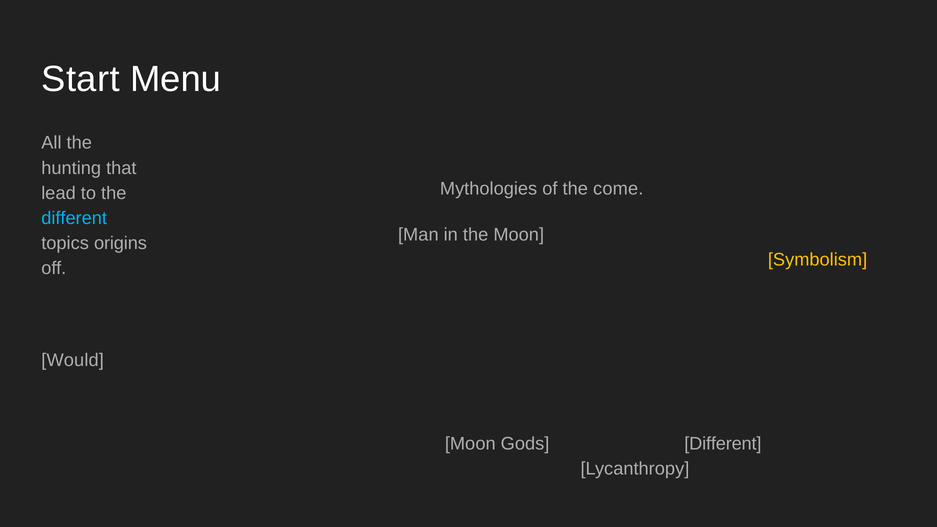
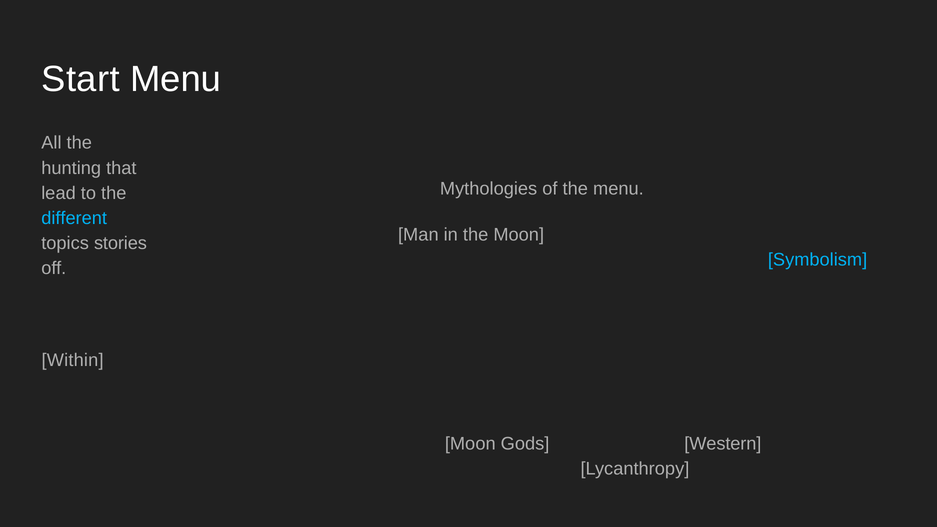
the come: come -> menu
origins: origins -> stories
Symbolism colour: yellow -> light blue
Would: Would -> Within
Gods Different: Different -> Western
